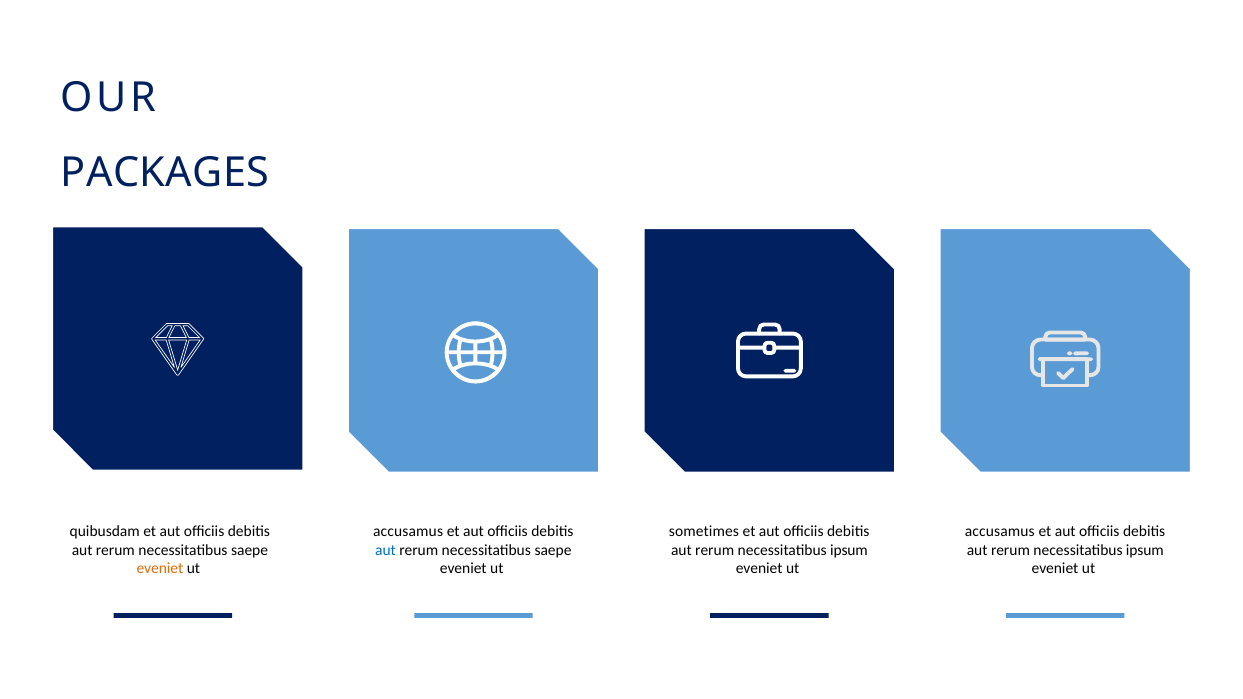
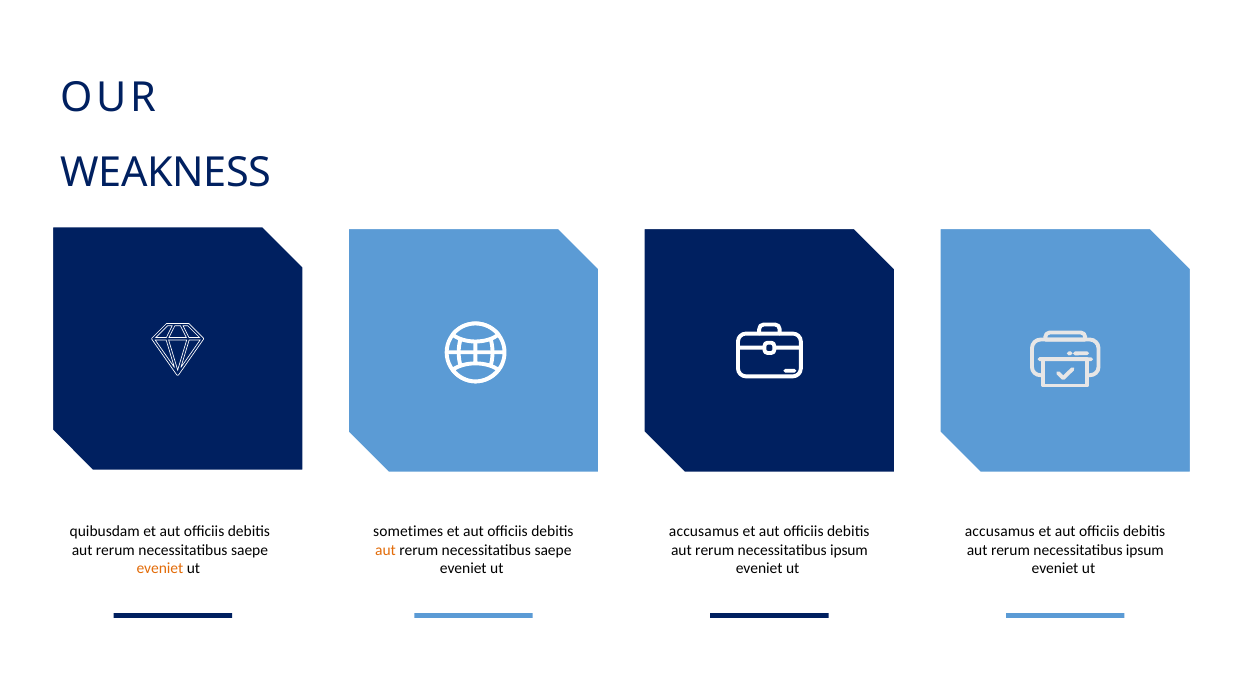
PACKAGES: PACKAGES -> WEAKNESS
accusamus at (408, 532): accusamus -> sometimes
sometimes at (704, 532): sometimes -> accusamus
aut at (386, 550) colour: blue -> orange
